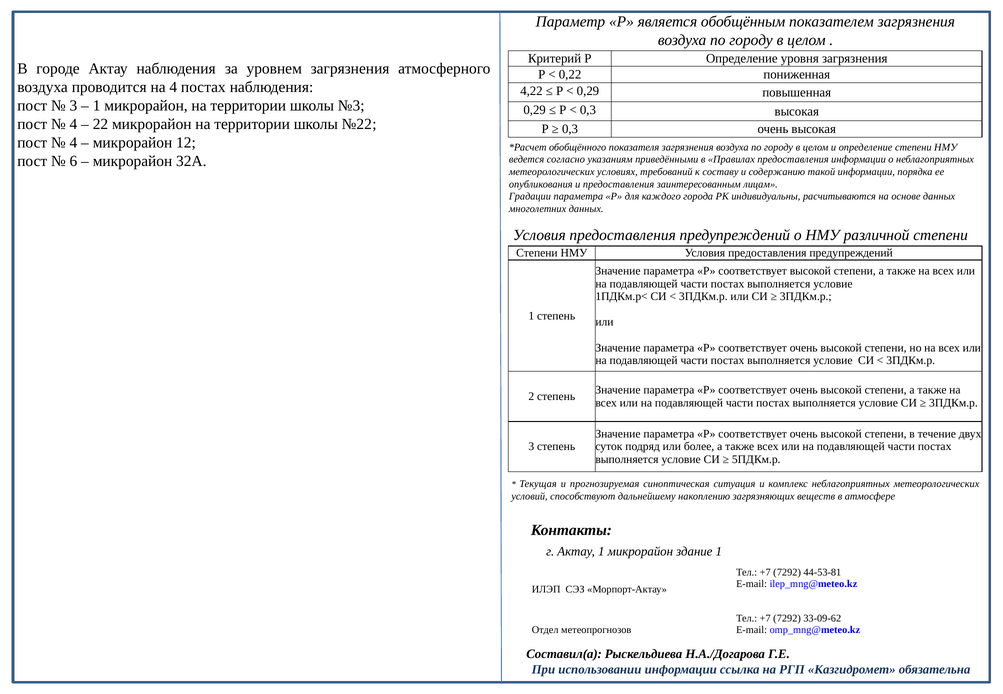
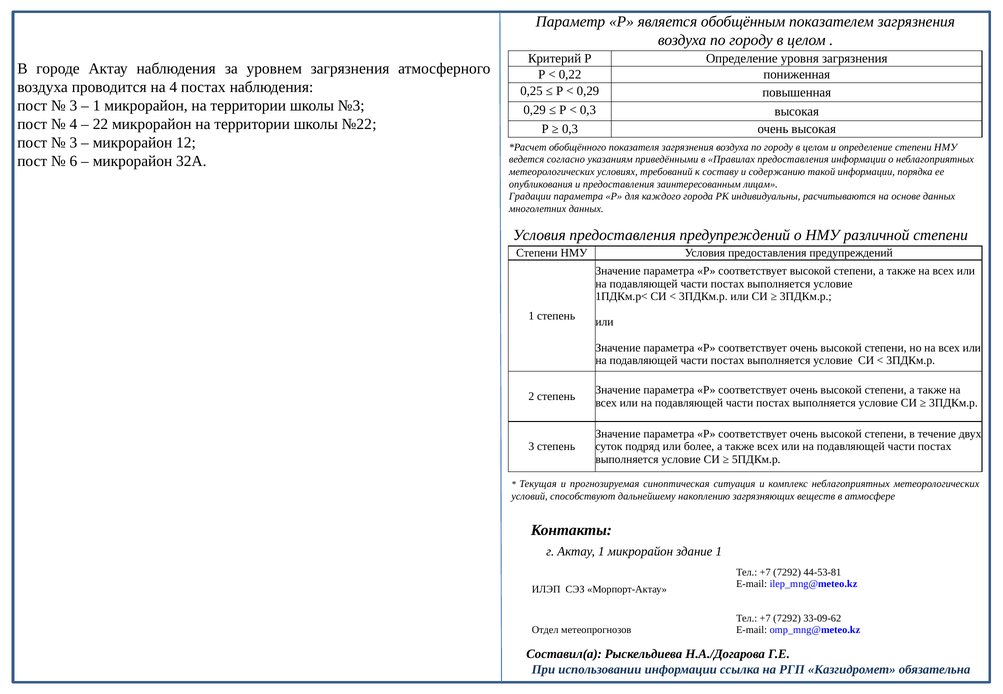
4,22: 4,22 -> 0,25
4 at (73, 143): 4 -> 3
